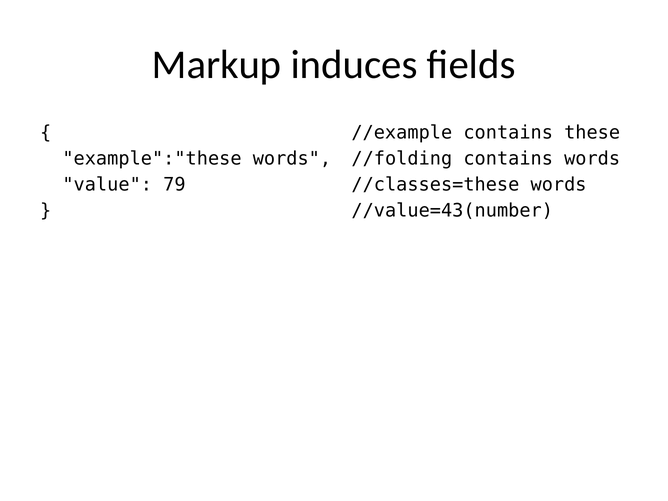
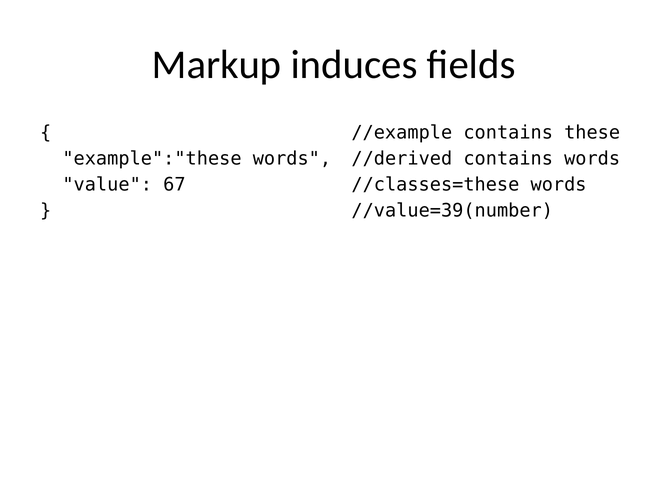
//folding: //folding -> //derived
79: 79 -> 67
//value=43(number: //value=43(number -> //value=39(number
